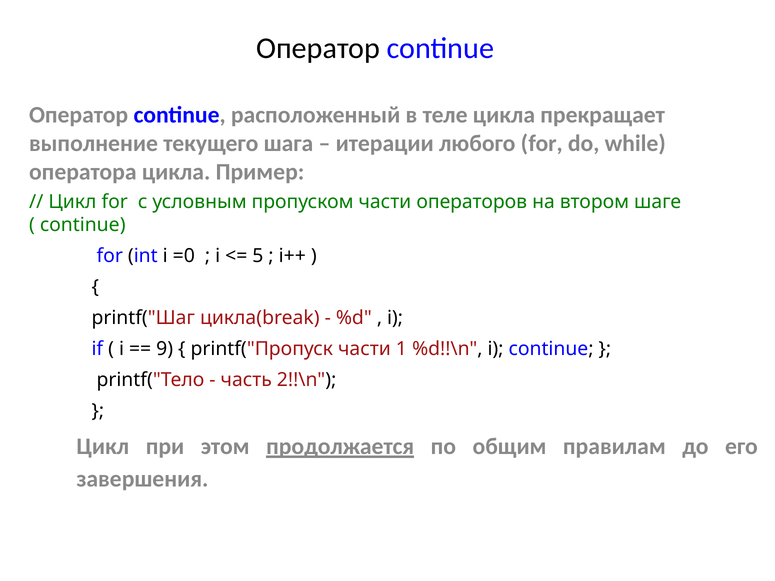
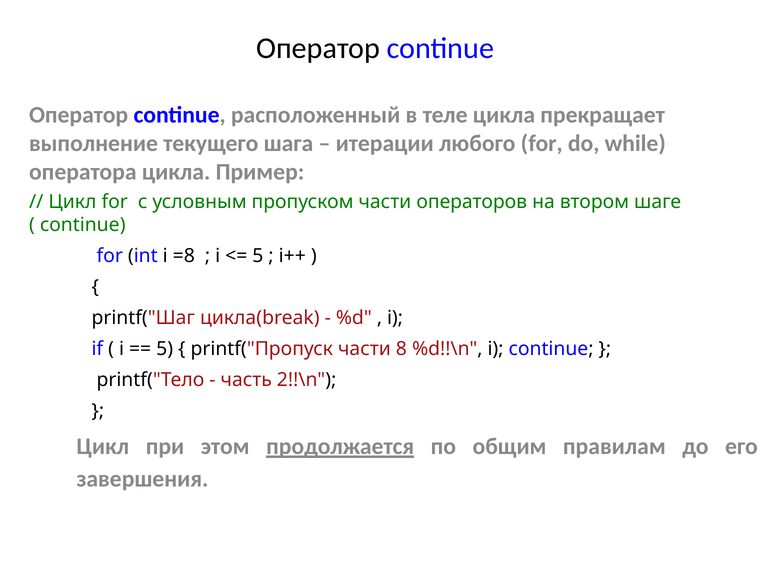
=0: =0 -> =8
9 at (165, 349): 9 -> 5
1: 1 -> 8
